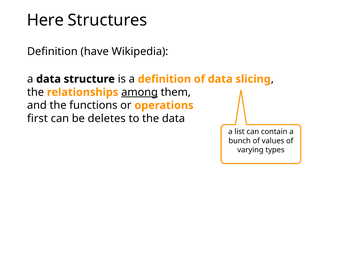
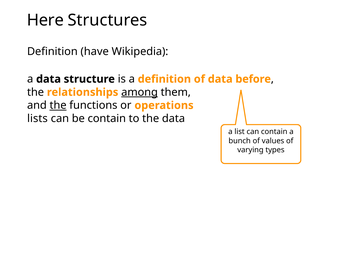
slicing: slicing -> before
the at (58, 105) underline: none -> present
first: first -> lists
be deletes: deletes -> contain
